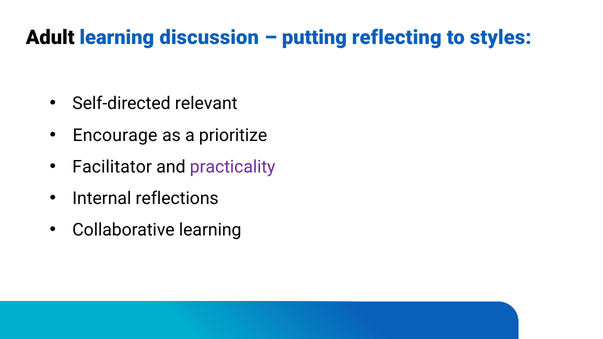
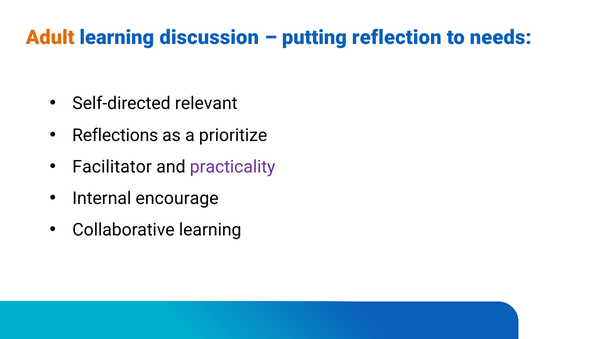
Adult colour: black -> orange
reflecting: reflecting -> reflection
styles: styles -> needs
Encourage: Encourage -> Reflections
reflections: reflections -> encourage
